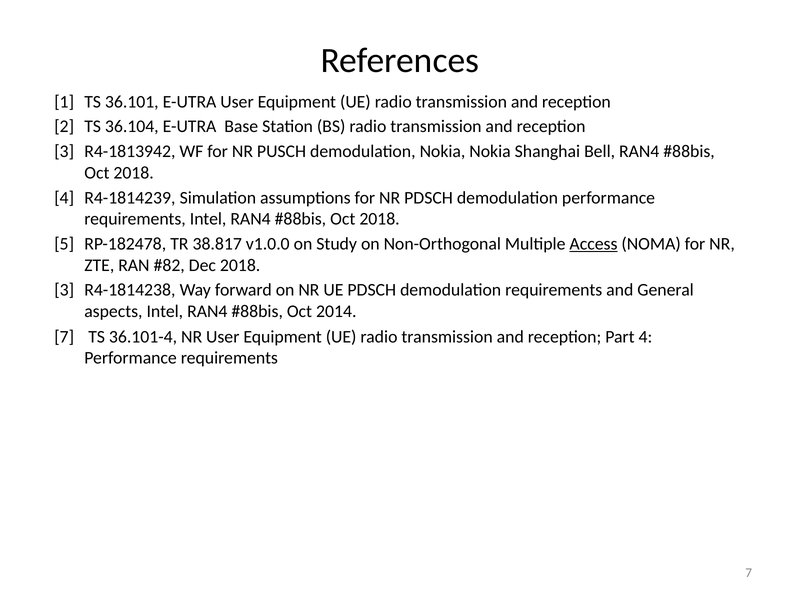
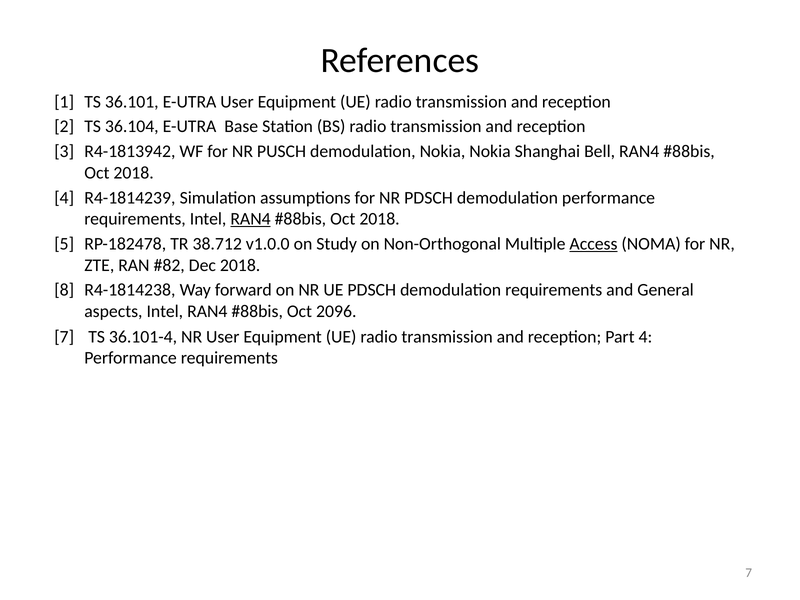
RAN4 at (251, 219) underline: none -> present
38.817: 38.817 -> 38.712
3 at (64, 290): 3 -> 8
2014: 2014 -> 2096
